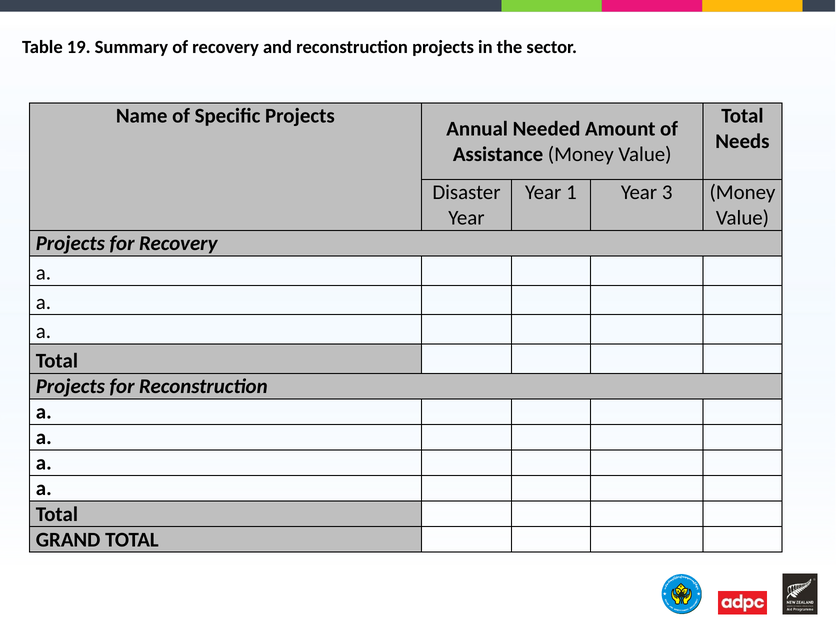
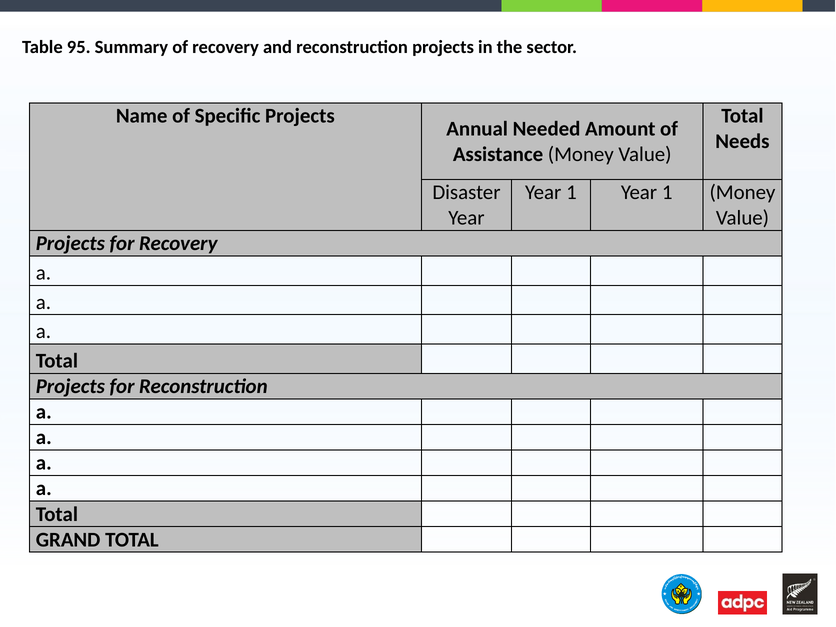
19: 19 -> 95
1 Year 3: 3 -> 1
